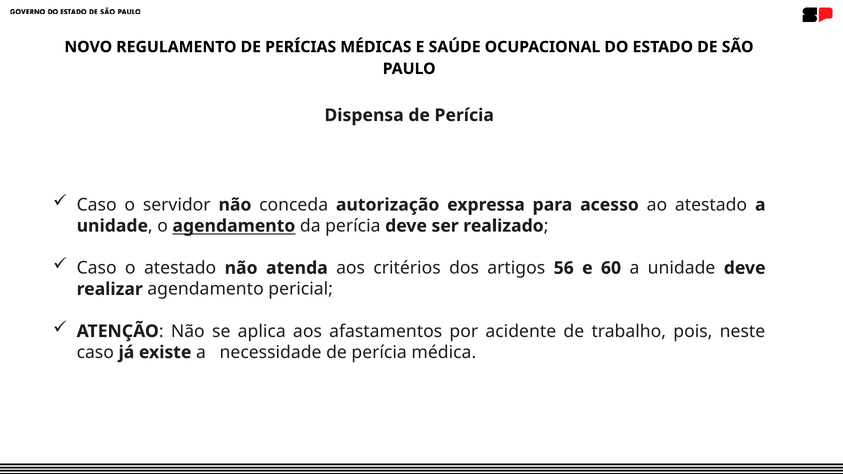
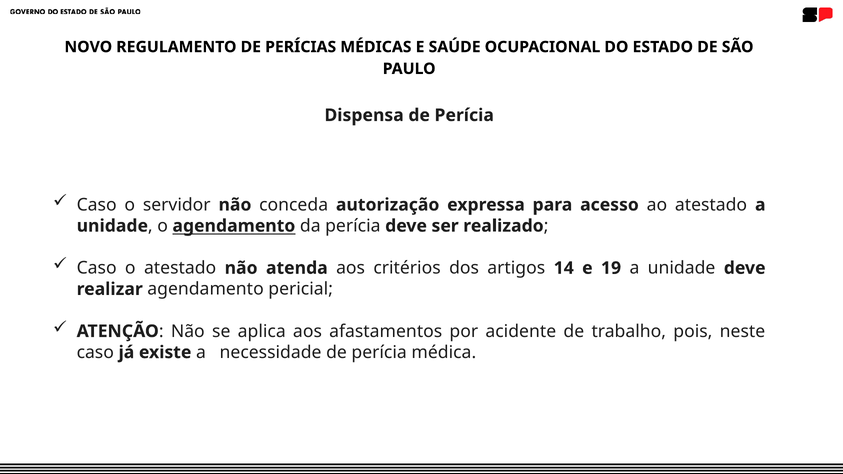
56: 56 -> 14
60: 60 -> 19
